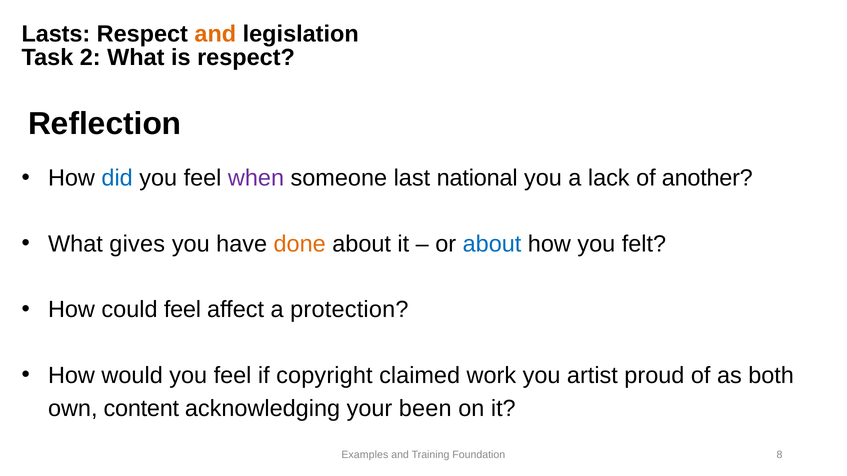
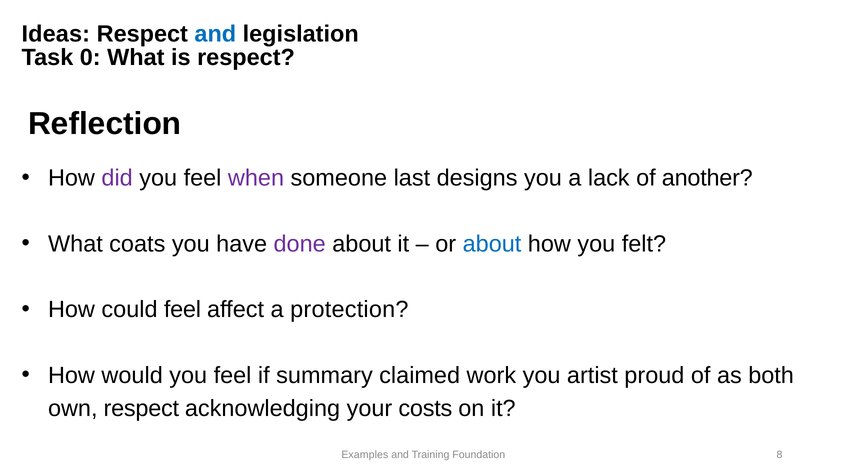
Lasts: Lasts -> Ideas
and at (215, 34) colour: orange -> blue
2: 2 -> 0
did colour: blue -> purple
national: national -> designs
gives: gives -> coats
done colour: orange -> purple
copyright: copyright -> summary
own content: content -> respect
been: been -> costs
